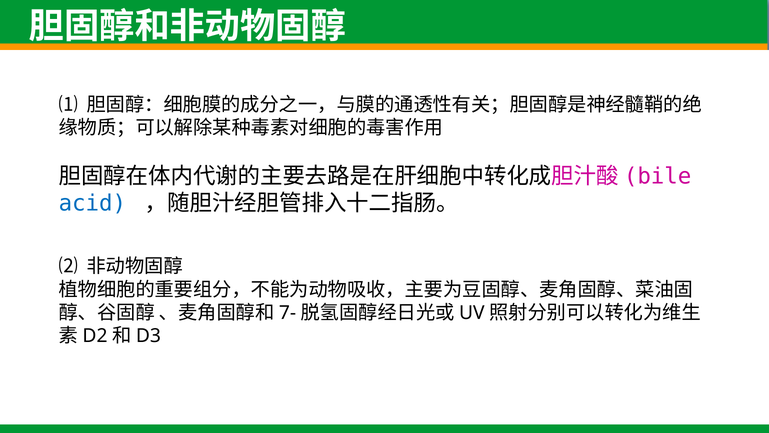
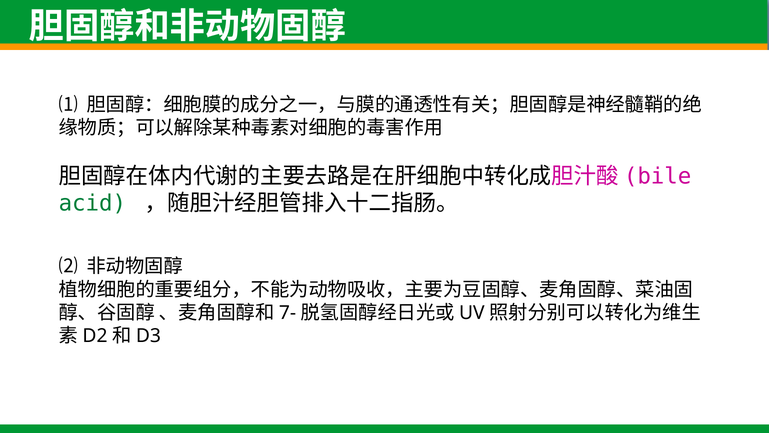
acid colour: blue -> green
